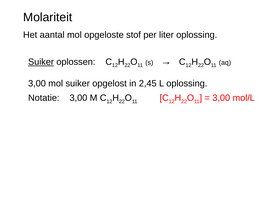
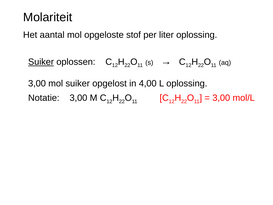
2,45: 2,45 -> 4,00
